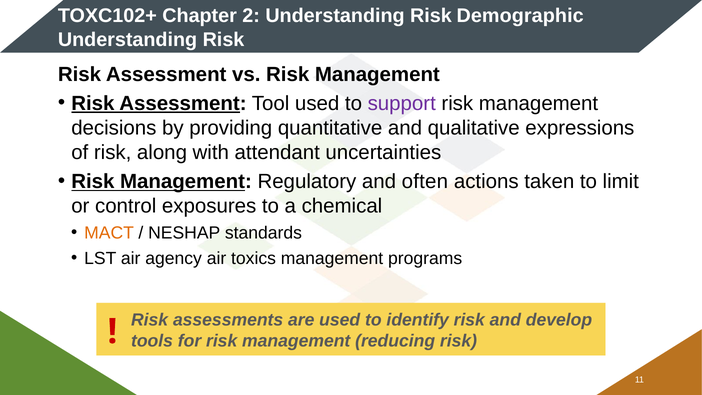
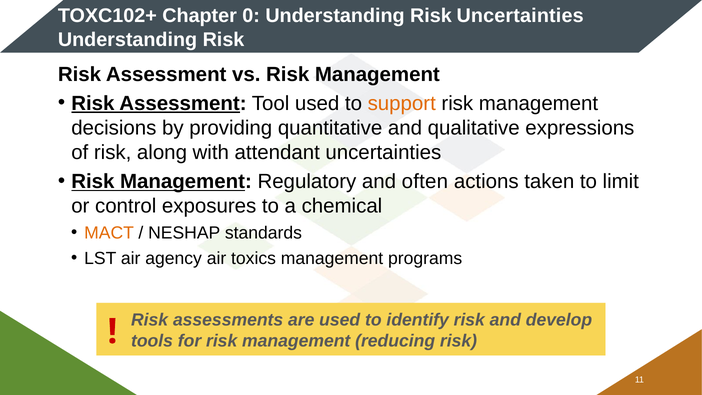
2: 2 -> 0
Risk Demographic: Demographic -> Uncertainties
support colour: purple -> orange
